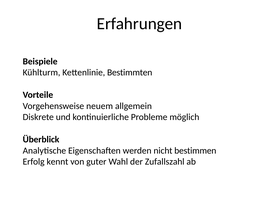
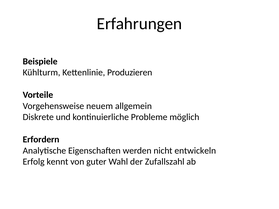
Bestimmten: Bestimmten -> Produzieren
Überblick: Überblick -> Erfordern
bestimmen: bestimmen -> entwickeln
